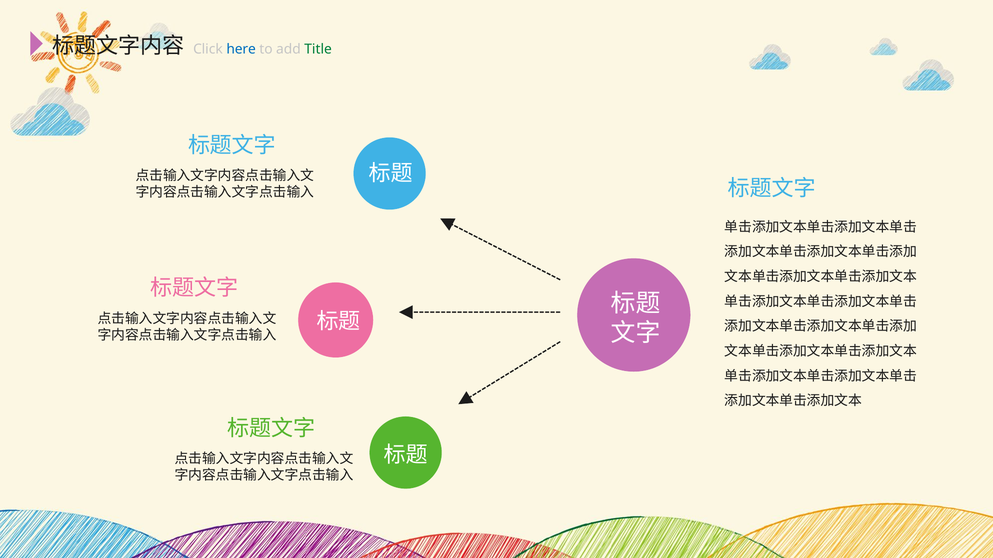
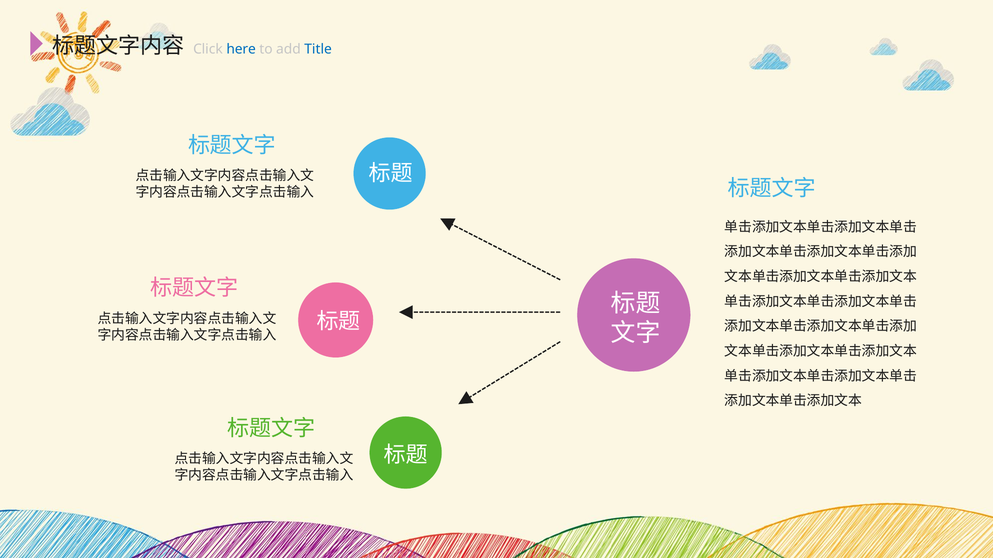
Title colour: green -> blue
